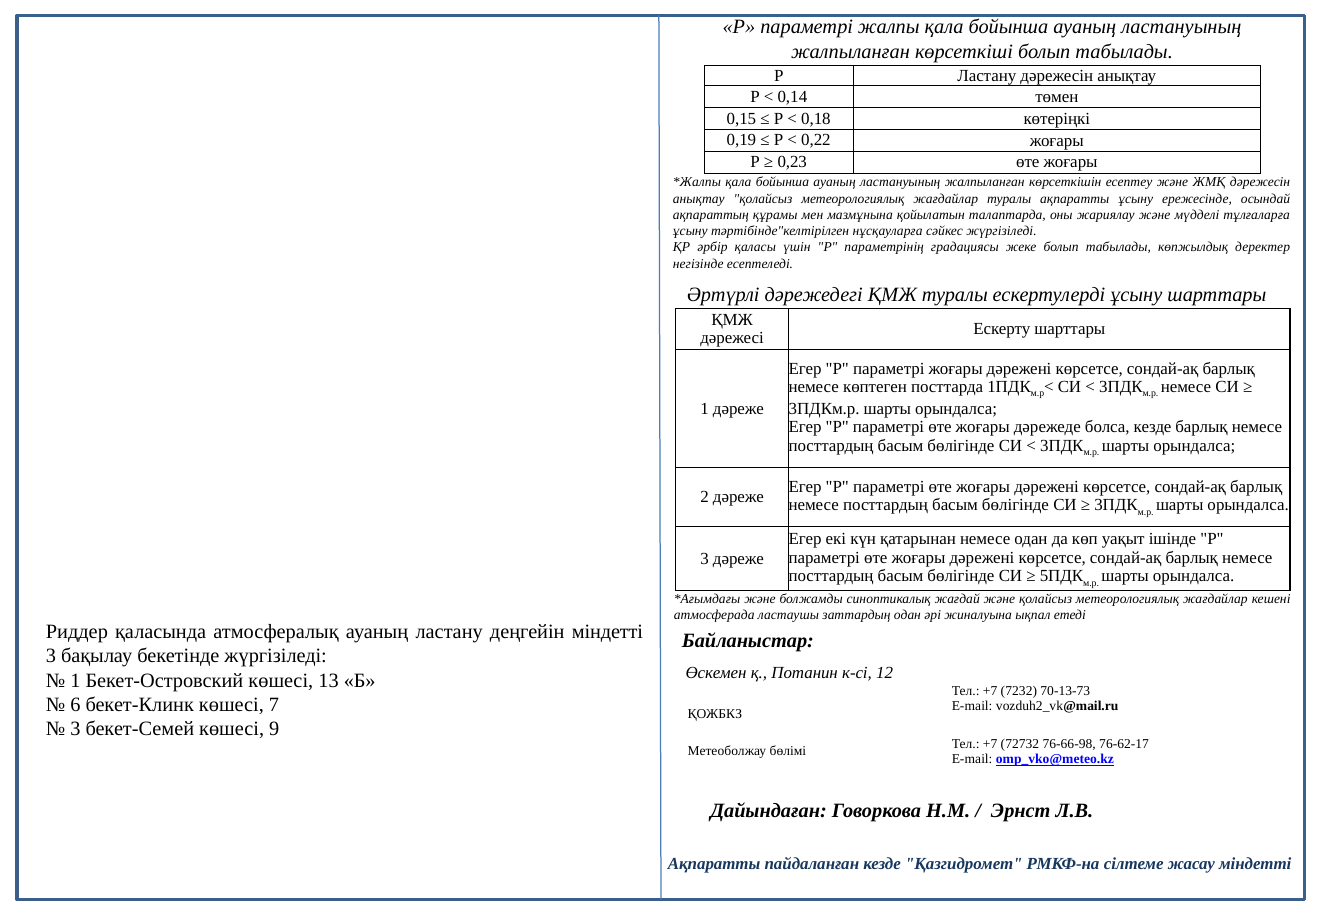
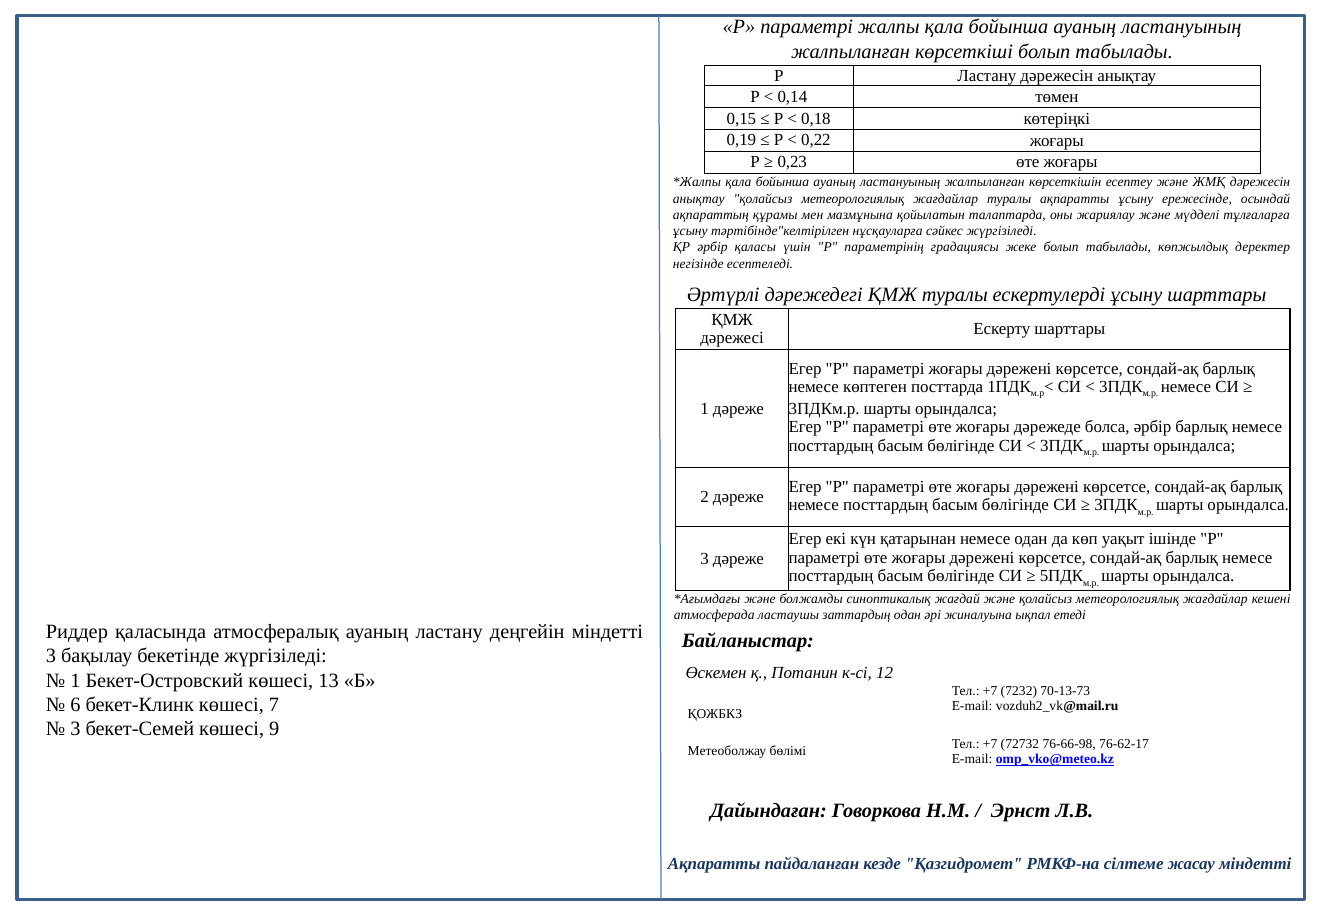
болса кезде: кезде -> әрбір
